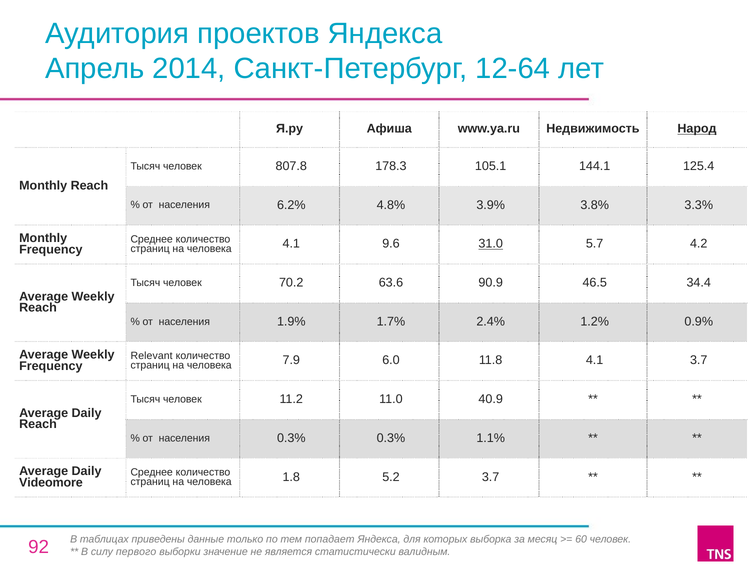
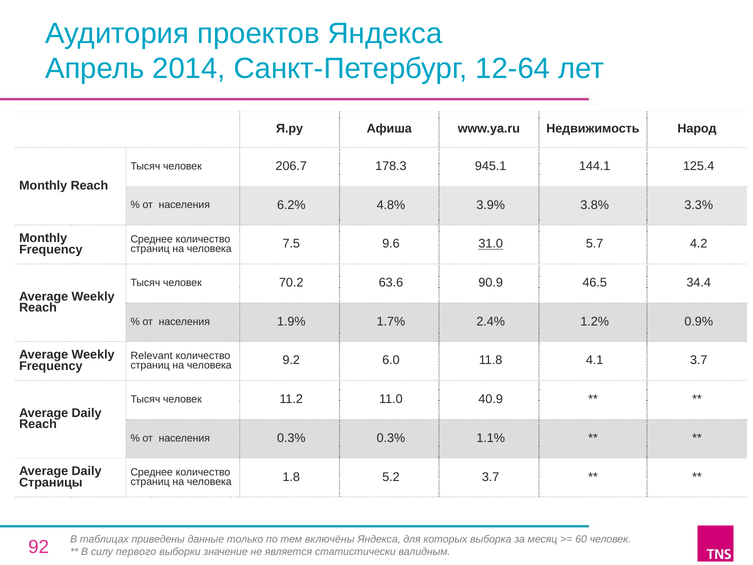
Народ underline: present -> none
807.8: 807.8 -> 206.7
105.1: 105.1 -> 945.1
человека 4.1: 4.1 -> 7.5
7.9: 7.9 -> 9.2
Videomore: Videomore -> Страницы
попадает: попадает -> включёны
